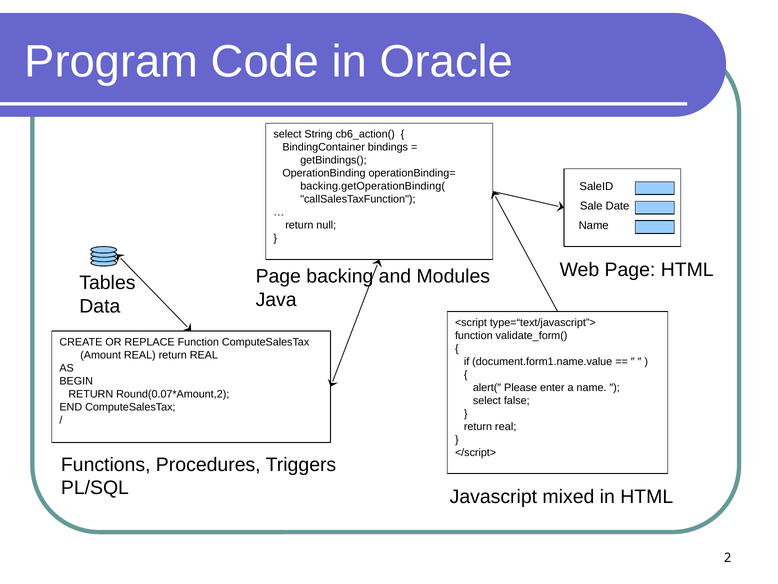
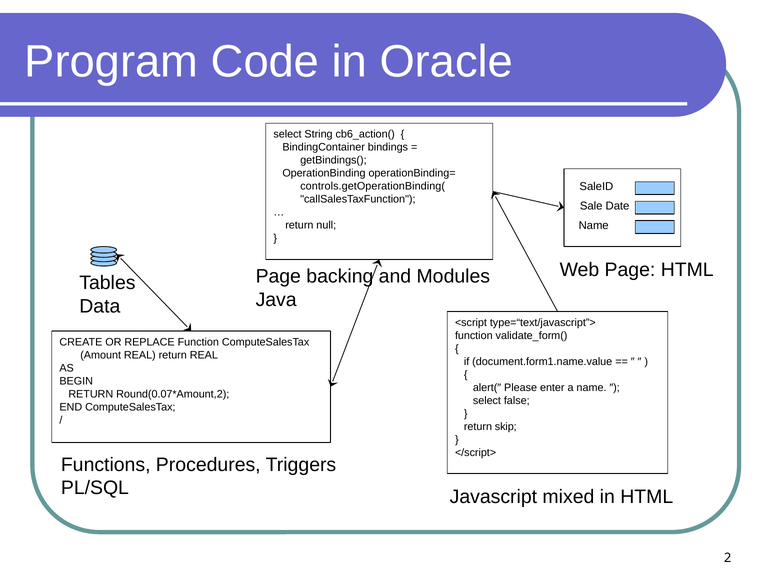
backing.getOperationBinding(: backing.getOperationBinding( -> controls.getOperationBinding(
real at (506, 426): real -> skip
